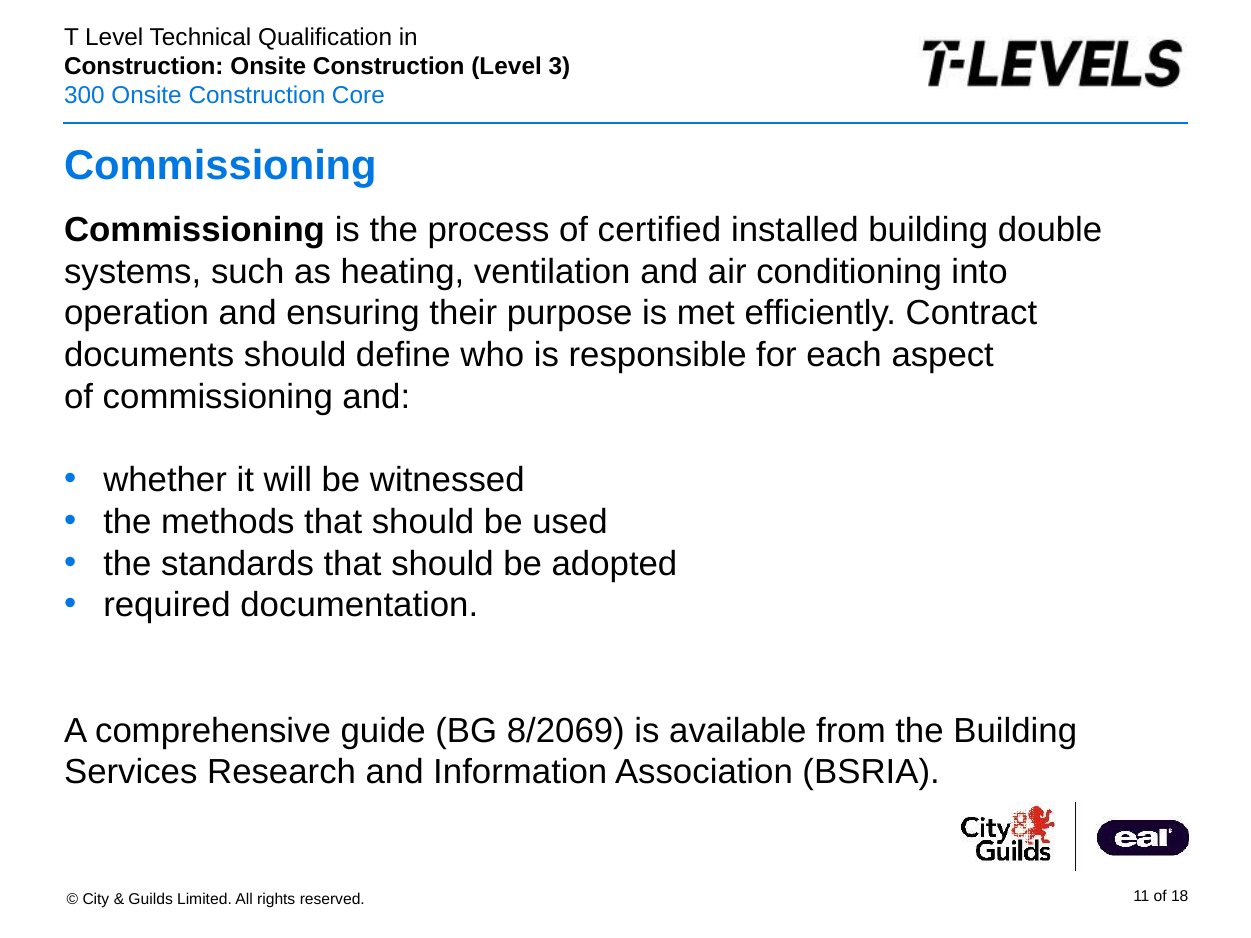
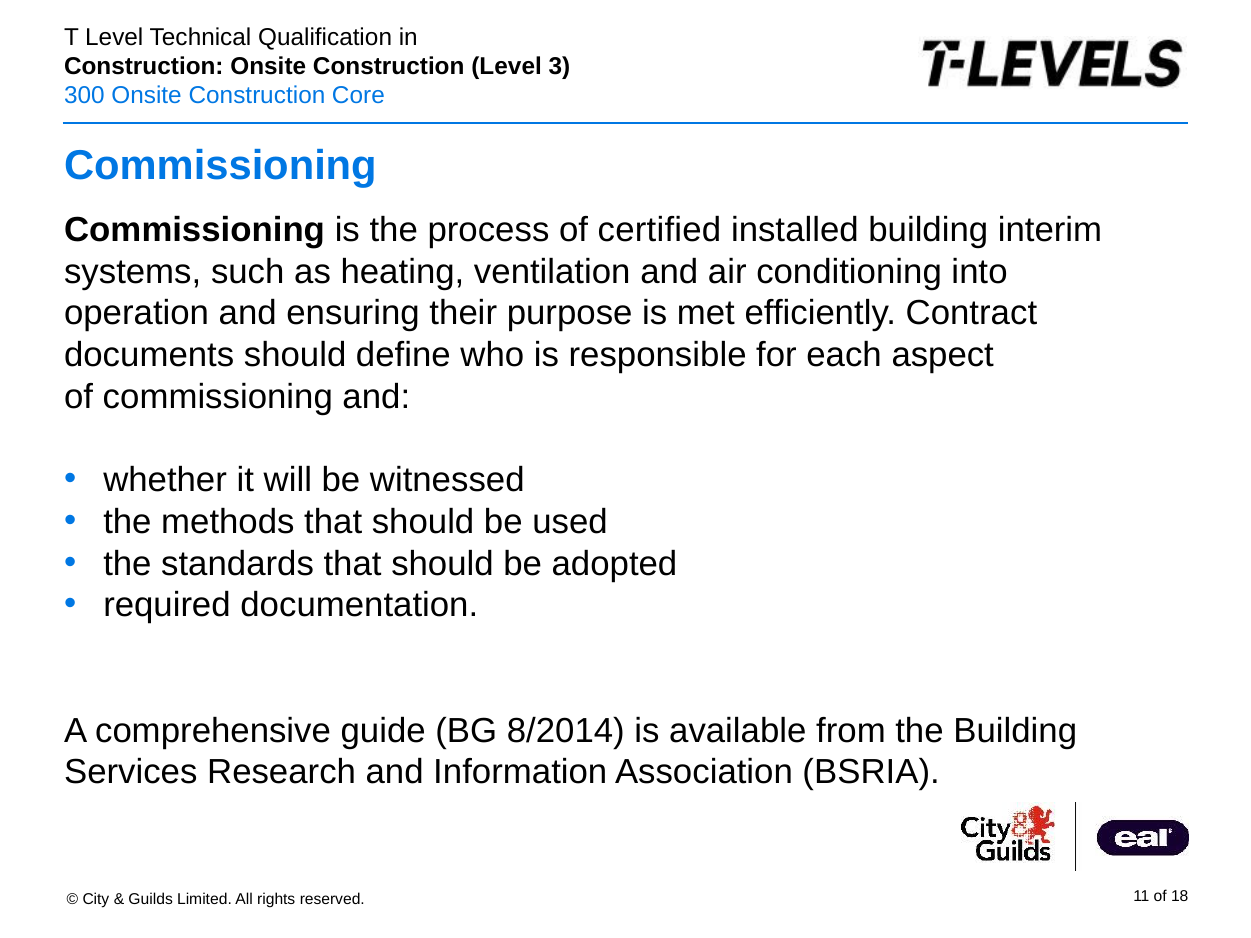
double: double -> interim
8/2069: 8/2069 -> 8/2014
